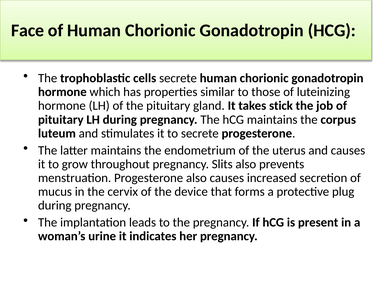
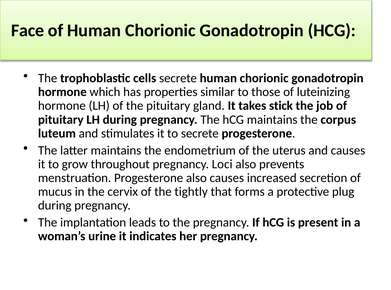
Slits: Slits -> Loci
device: device -> tightly
